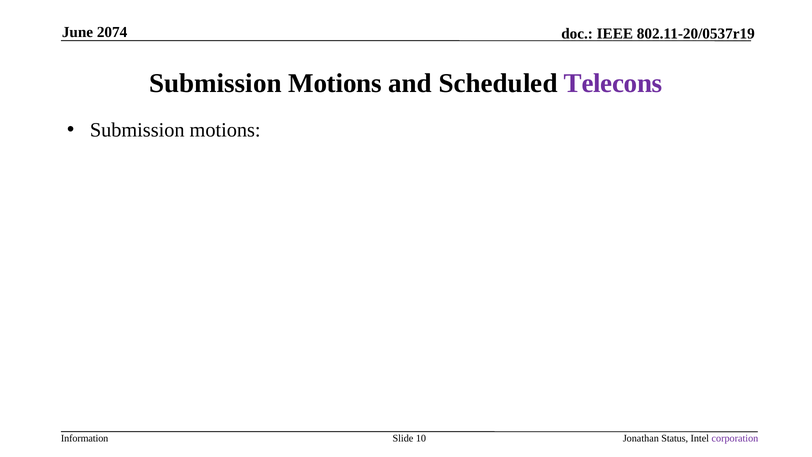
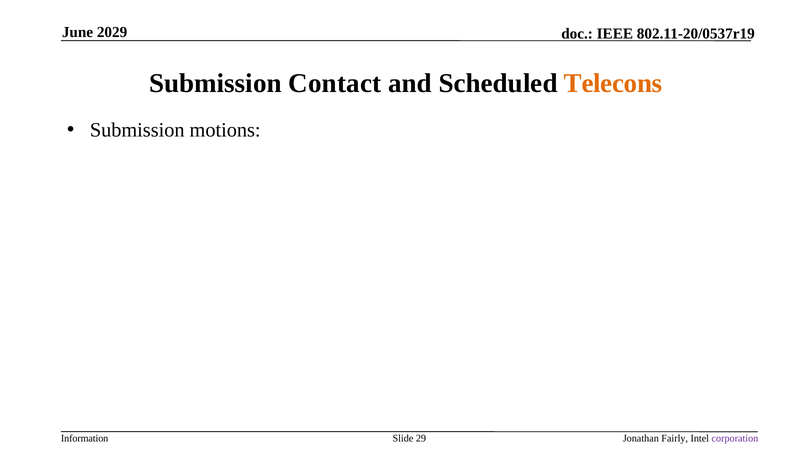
2074: 2074 -> 2029
Motions at (335, 83): Motions -> Contact
Telecons colour: purple -> orange
10: 10 -> 29
Status: Status -> Fairly
